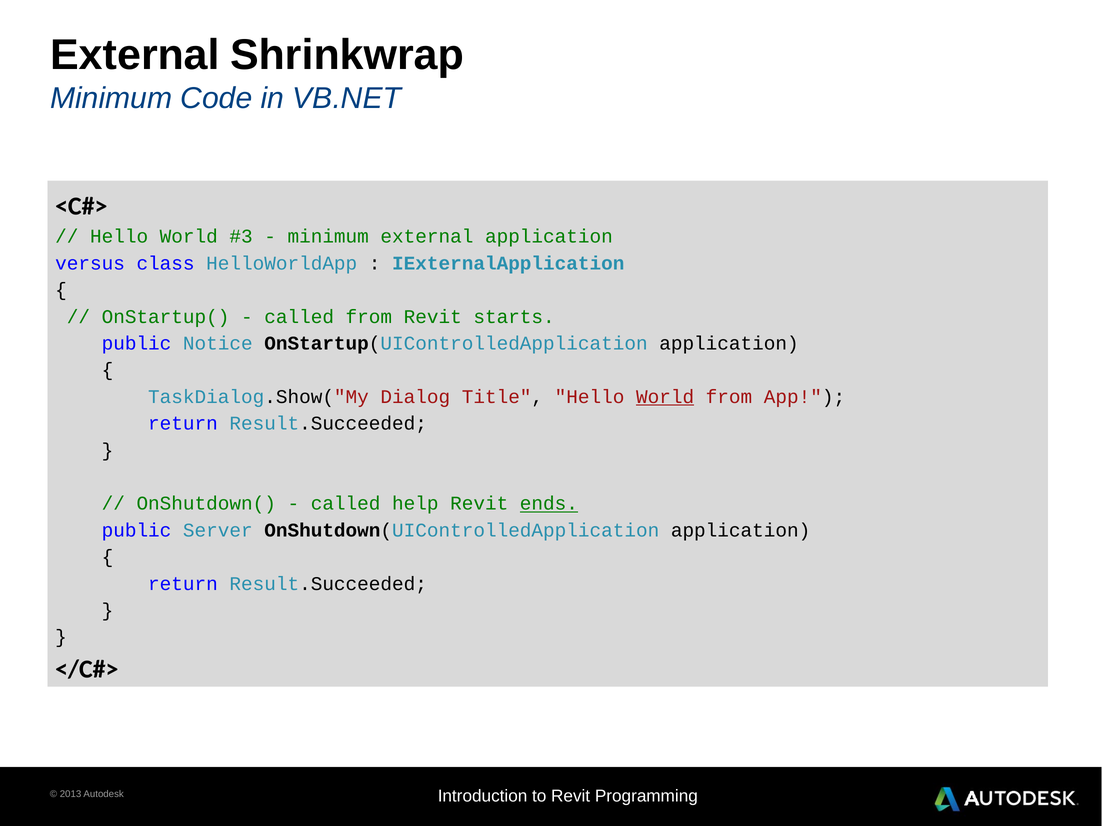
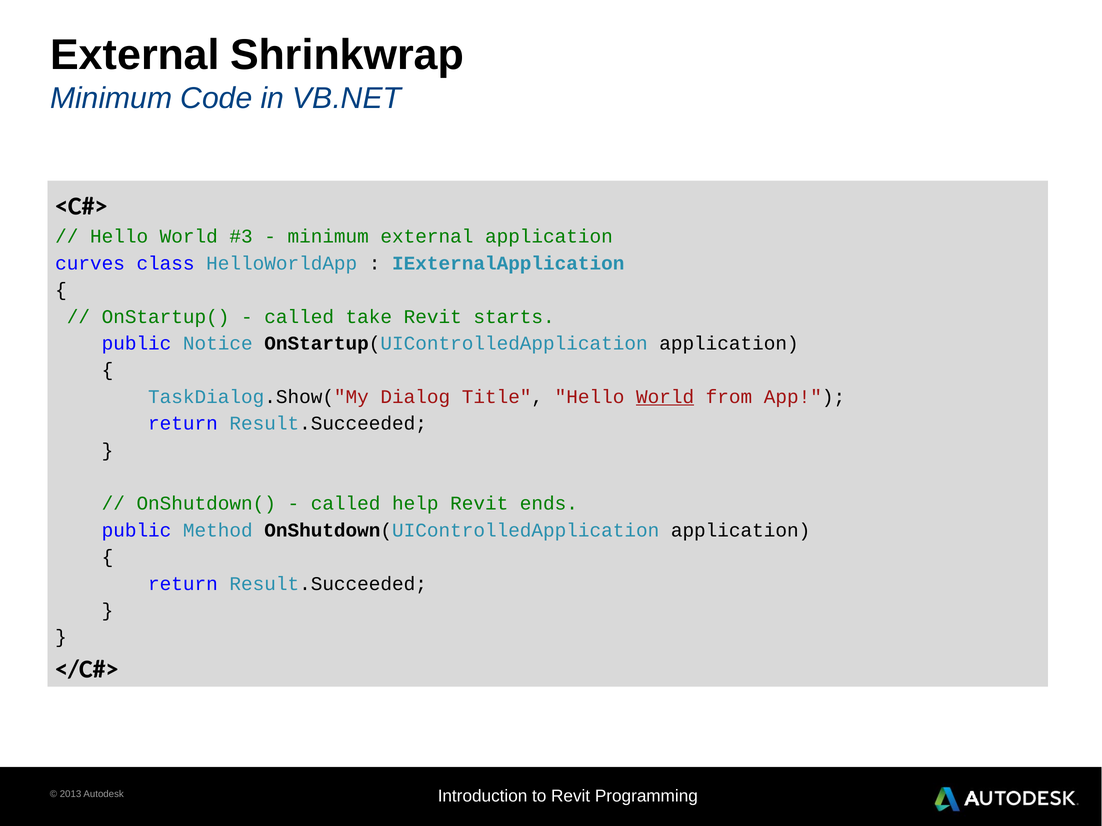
versus: versus -> curves
called from: from -> take
ends underline: present -> none
Server: Server -> Method
